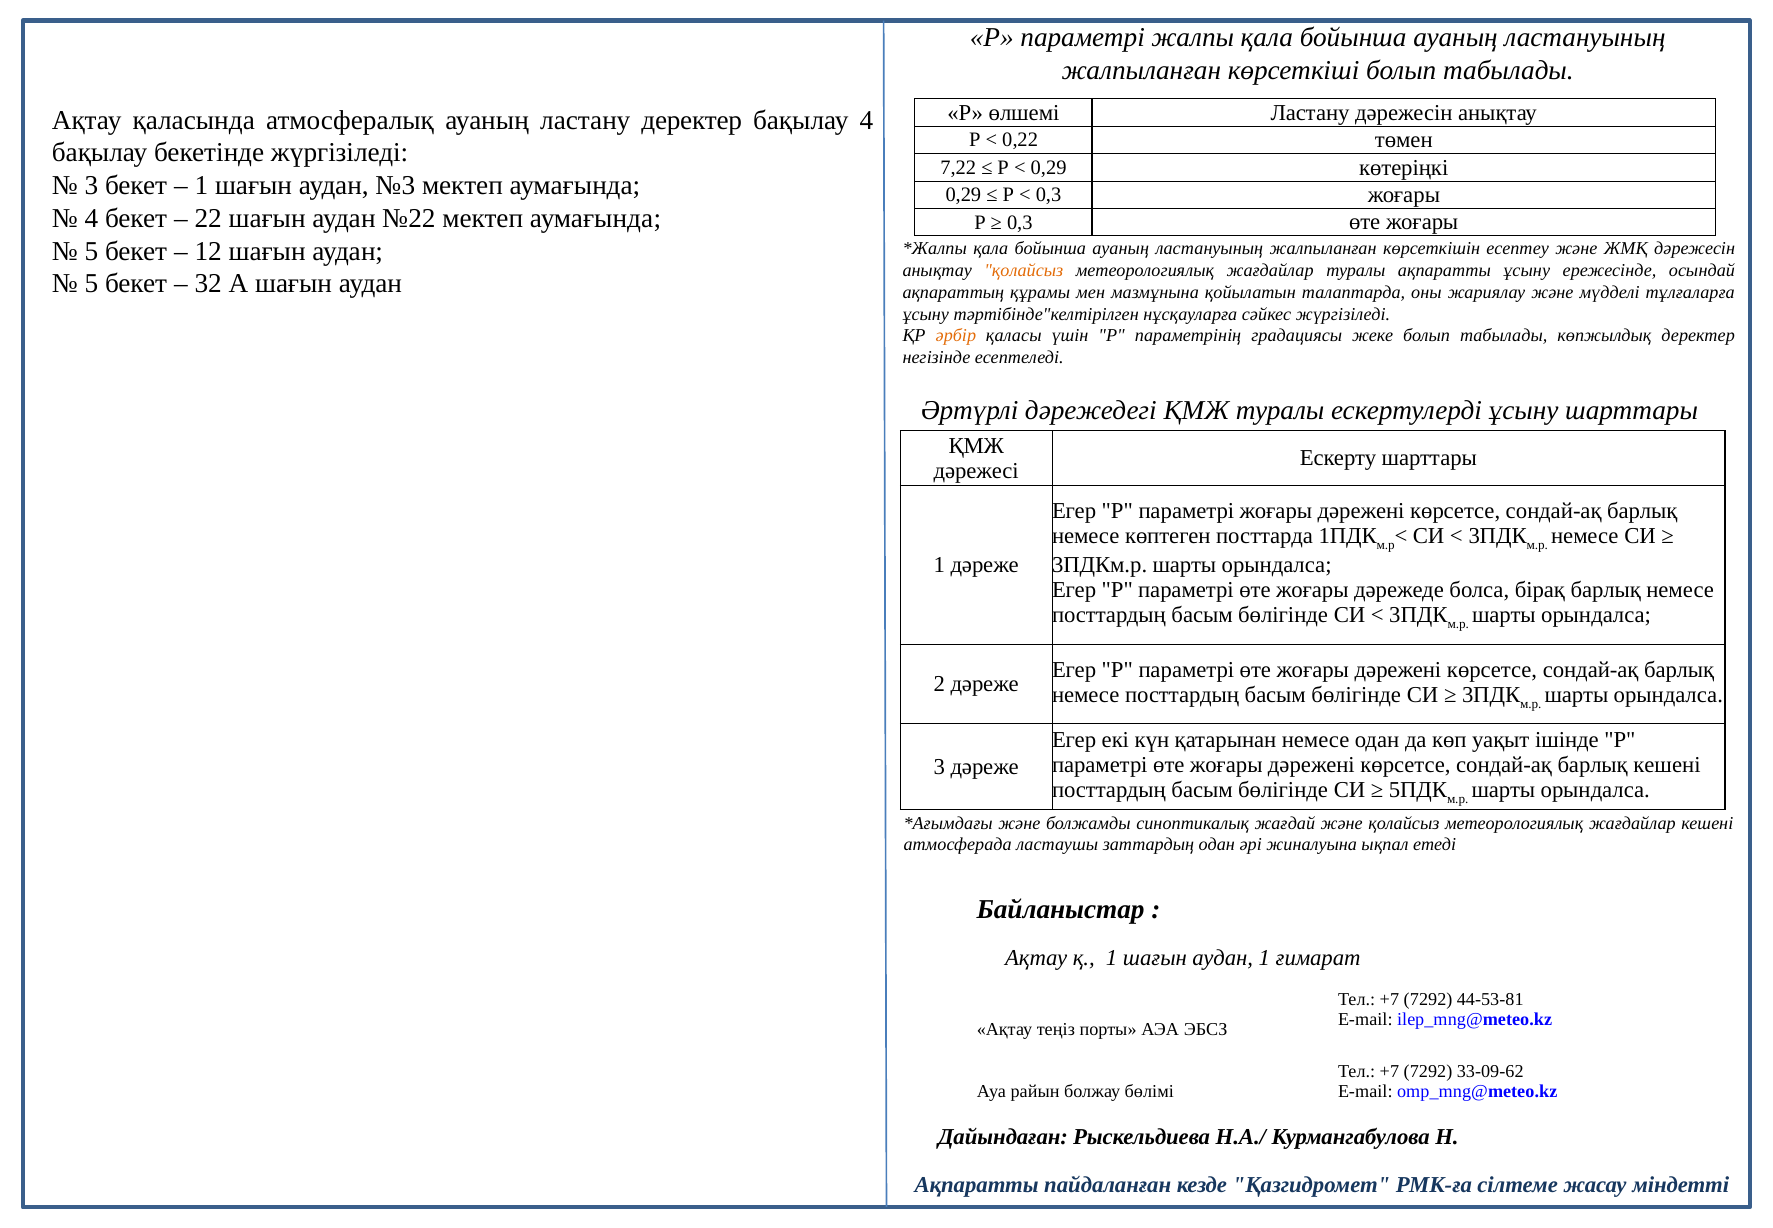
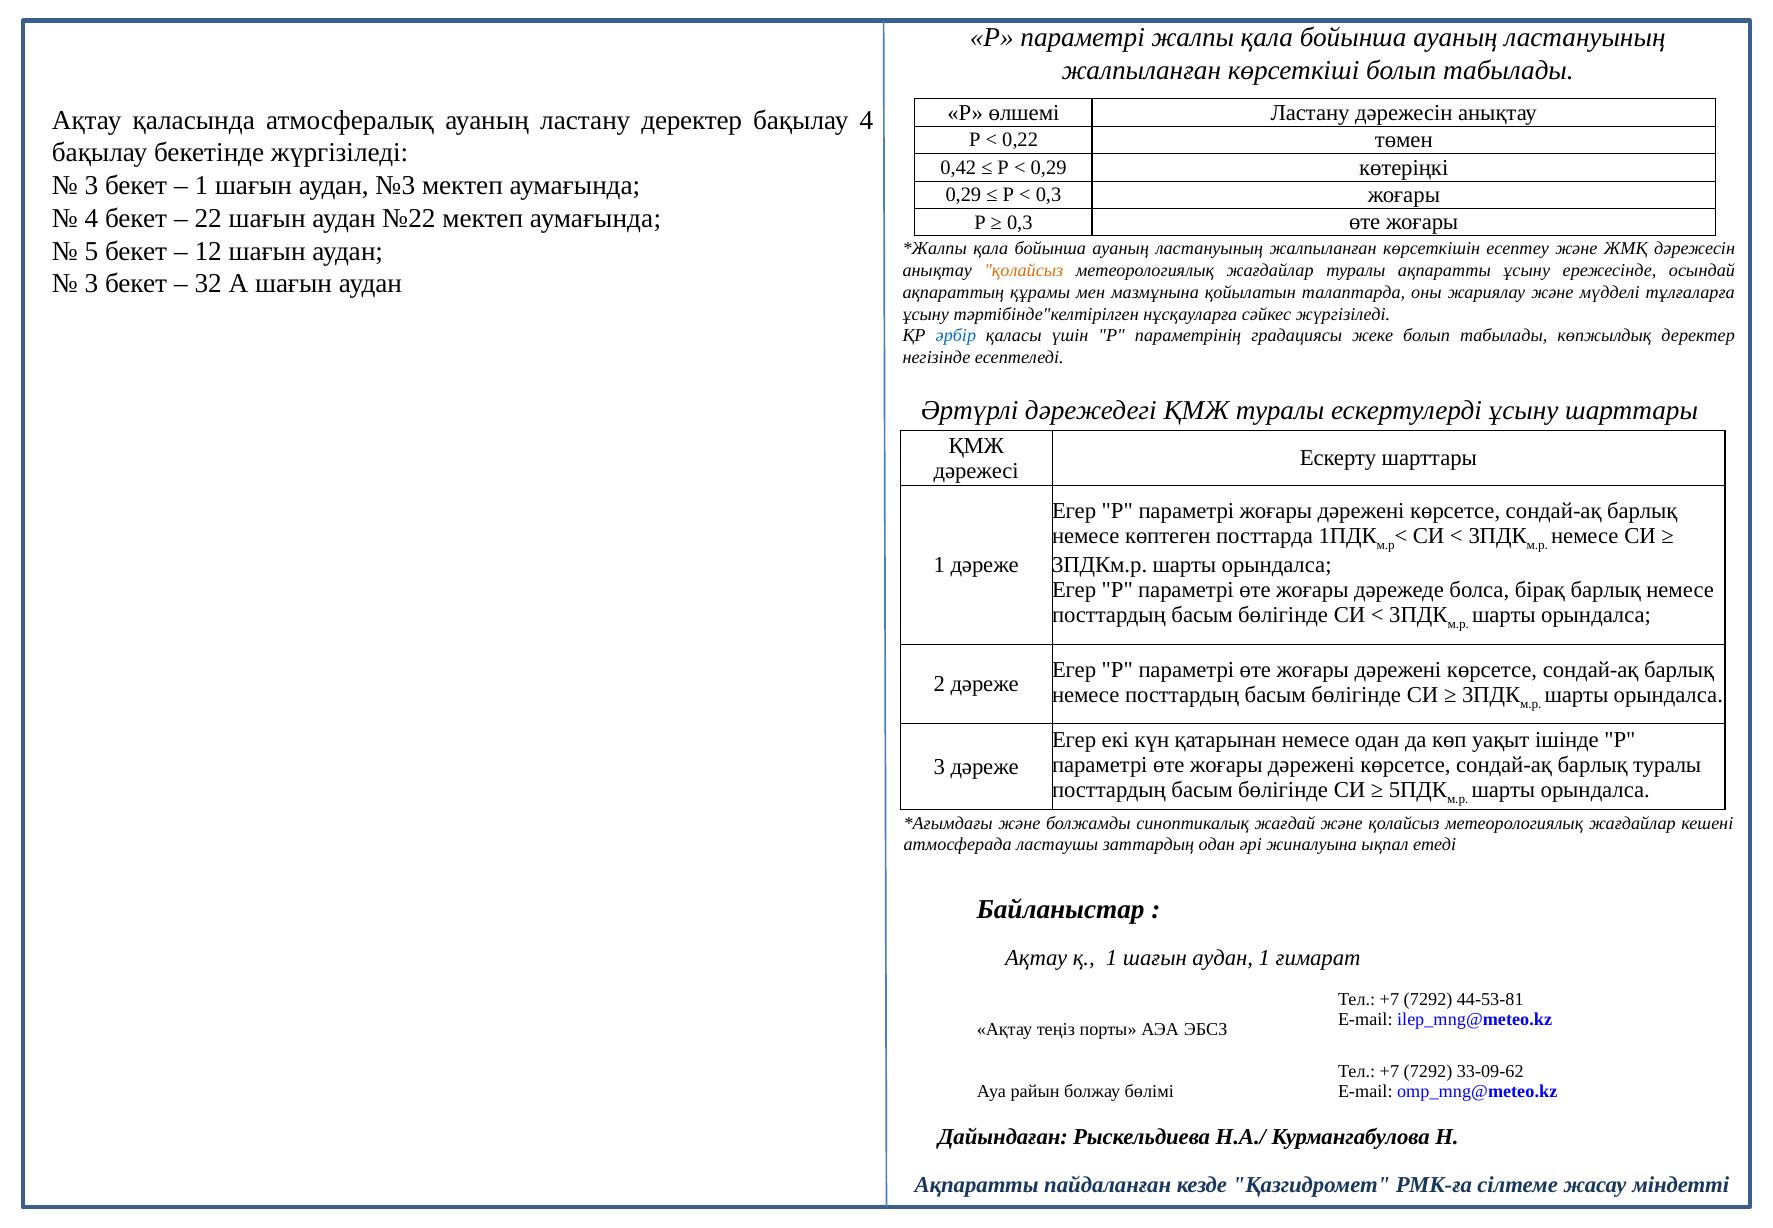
7,22: 7,22 -> 0,42
5 at (91, 284): 5 -> 3
әрбір colour: orange -> blue
барлық кешені: кешені -> туралы
